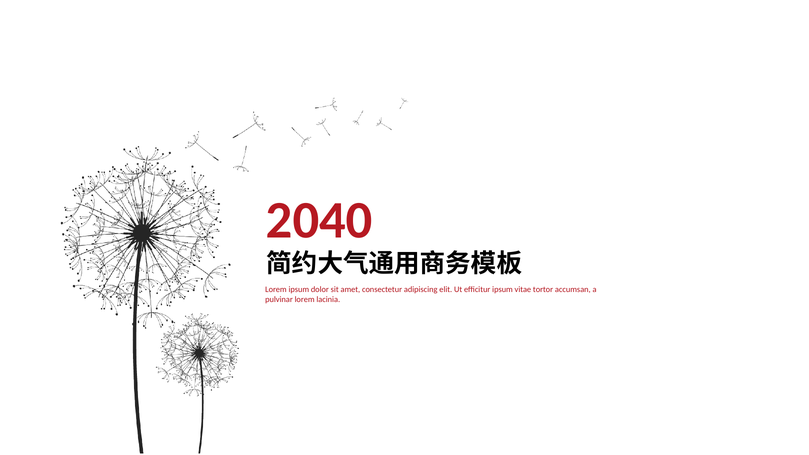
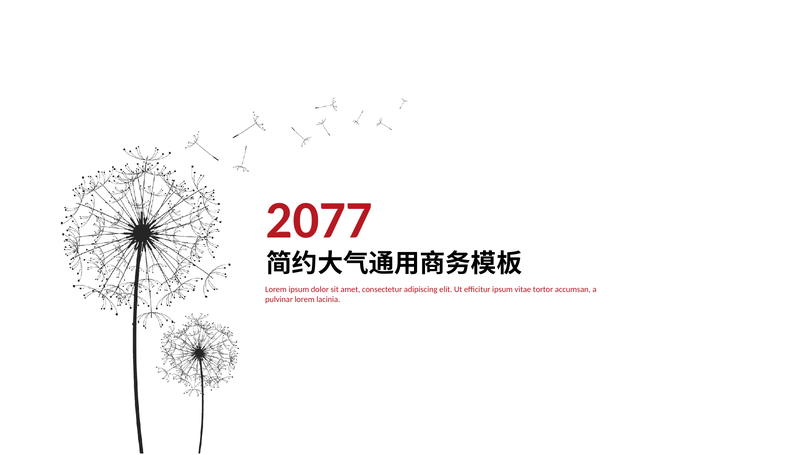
2040: 2040 -> 2077
